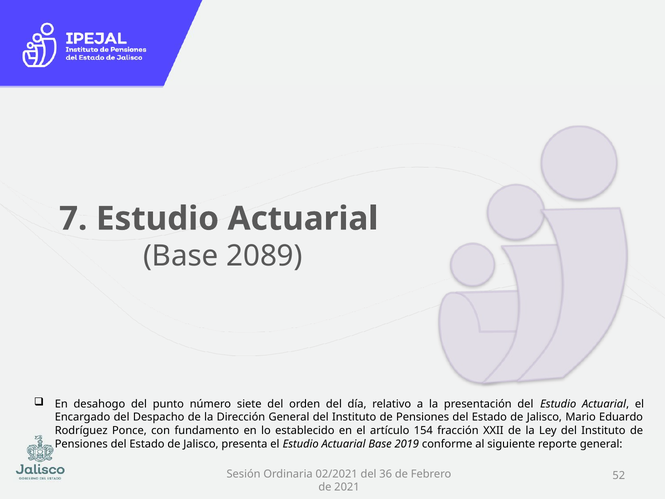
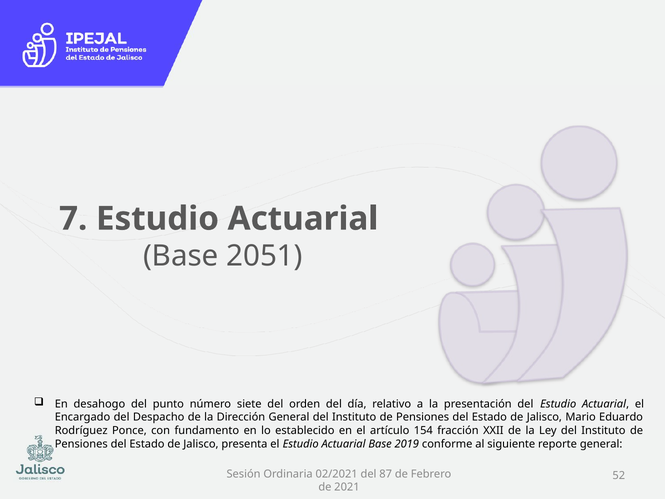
2089: 2089 -> 2051
36: 36 -> 87
